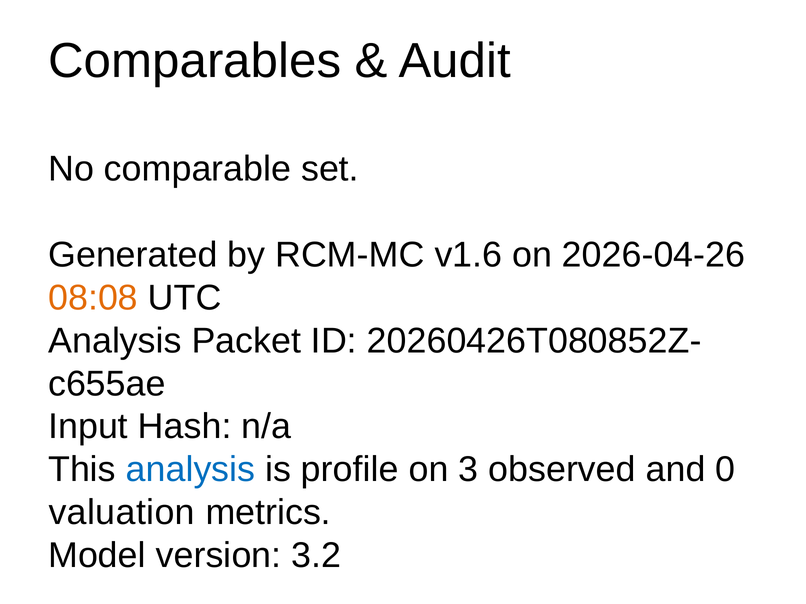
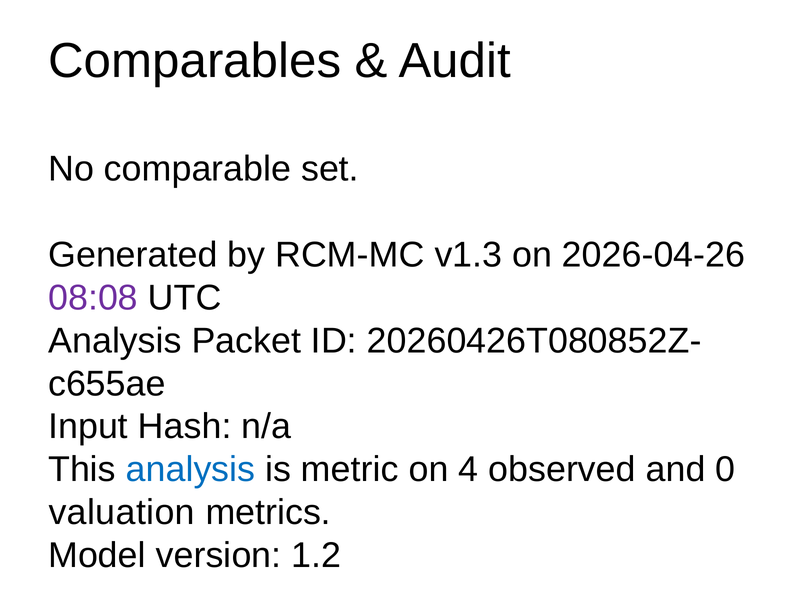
v1.6: v1.6 -> v1.3
08:08 colour: orange -> purple
profile: profile -> metric
3: 3 -> 4
3.2: 3.2 -> 1.2
